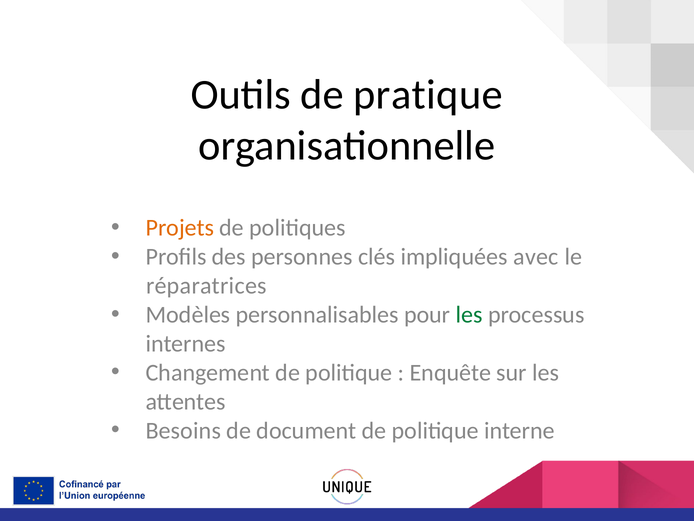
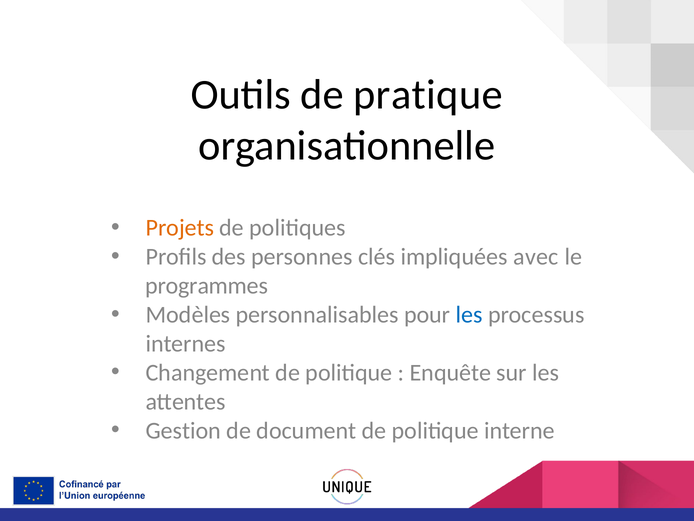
réparatrices: réparatrices -> programmes
les at (469, 315) colour: green -> blue
Besoins: Besoins -> Gestion
